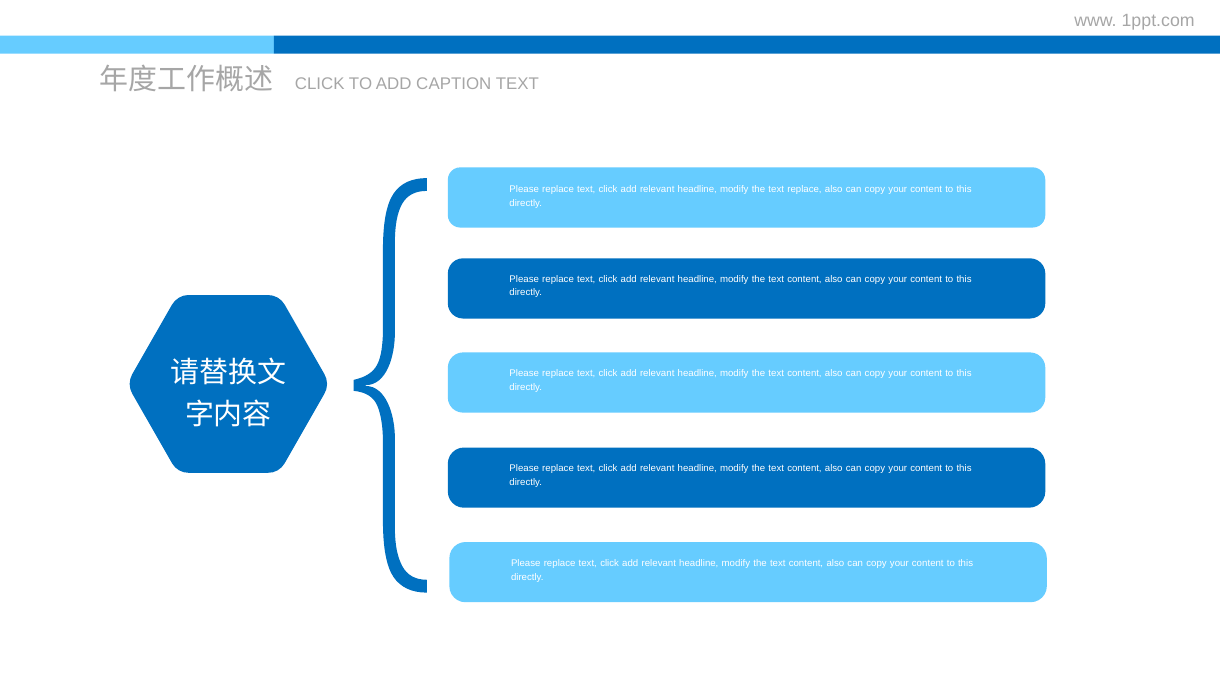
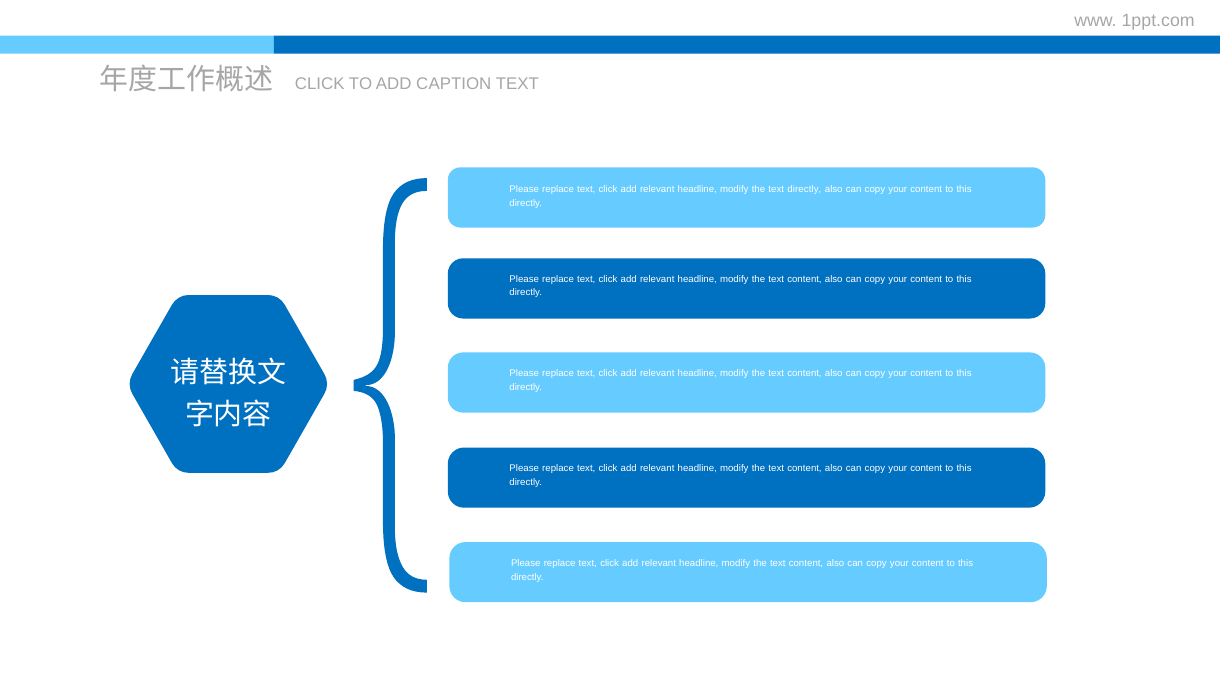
text replace: replace -> directly
